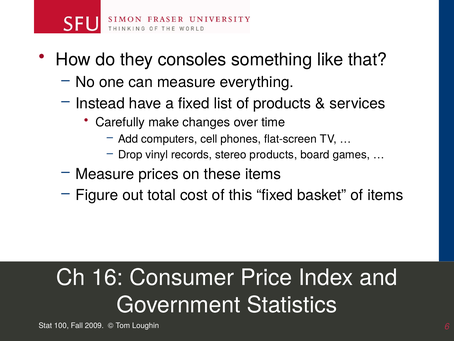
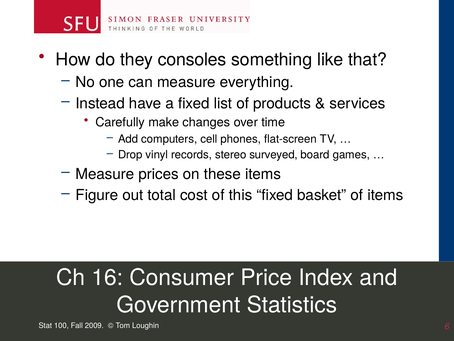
stereo products: products -> surveyed
